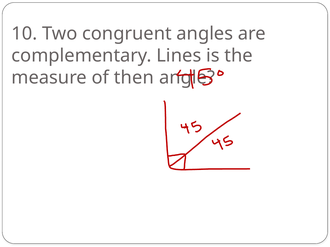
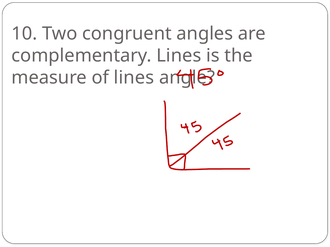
of then: then -> lines
